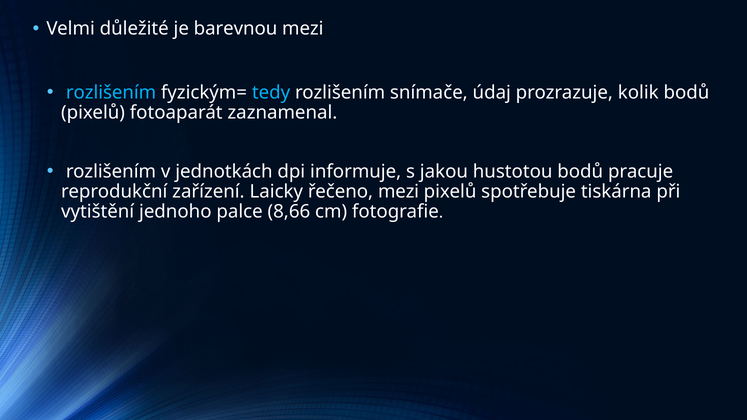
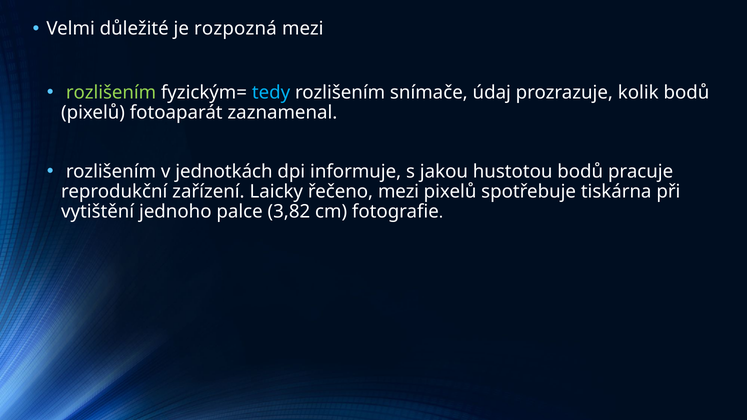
barevnou: barevnou -> rozpozná
rozlišením at (111, 92) colour: light blue -> light green
8,66: 8,66 -> 3,82
